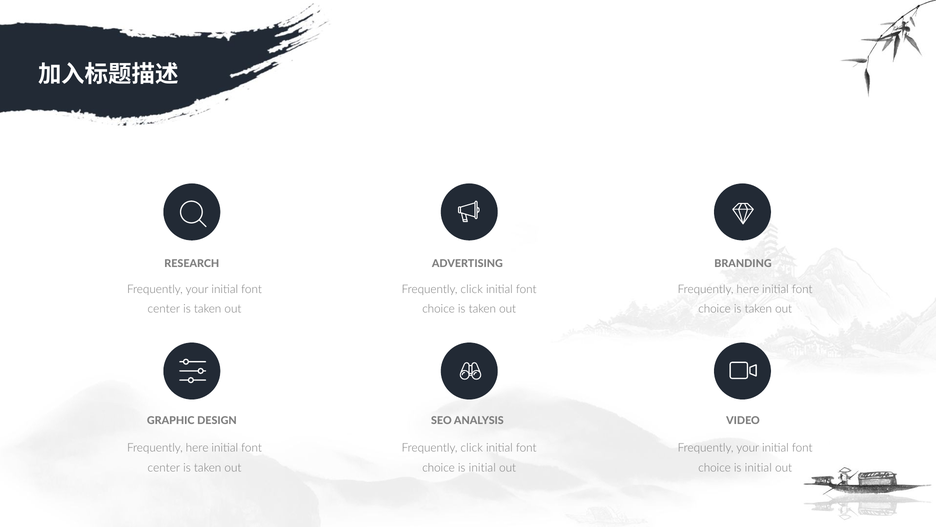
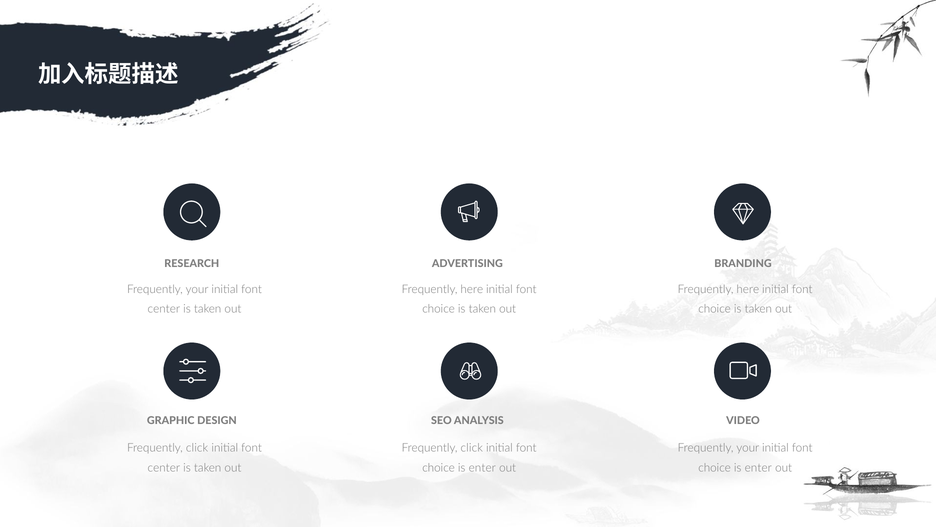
click at (472, 289): click -> here
here at (197, 448): here -> click
initial at (482, 467): initial -> enter
initial at (758, 467): initial -> enter
